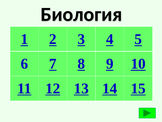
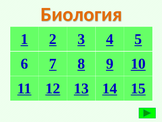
Биология colour: black -> orange
